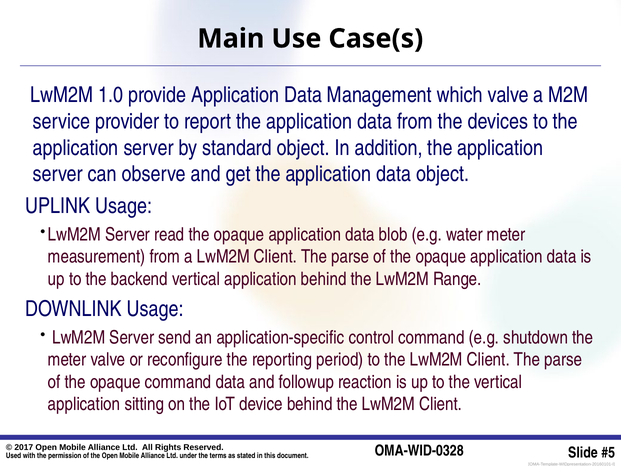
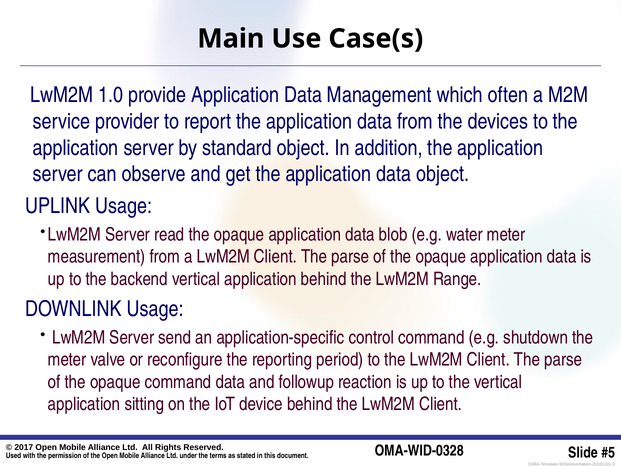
which valve: valve -> often
